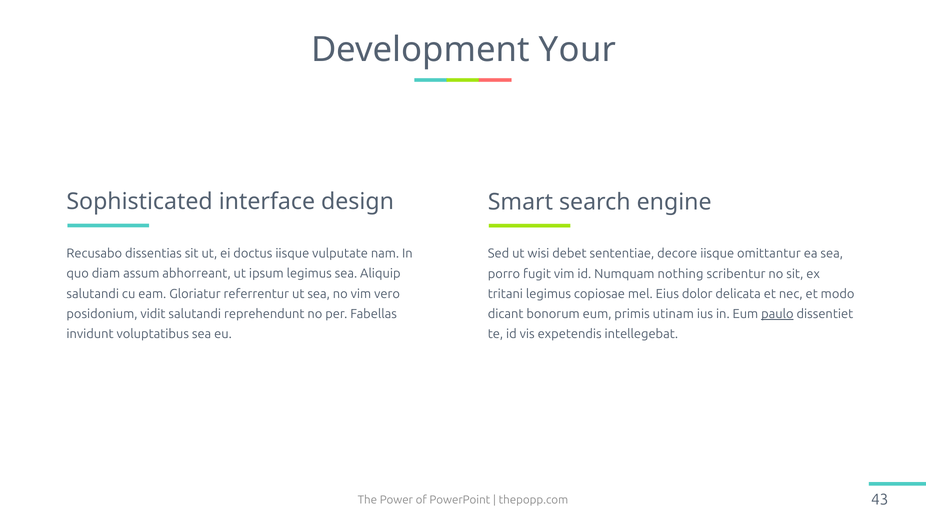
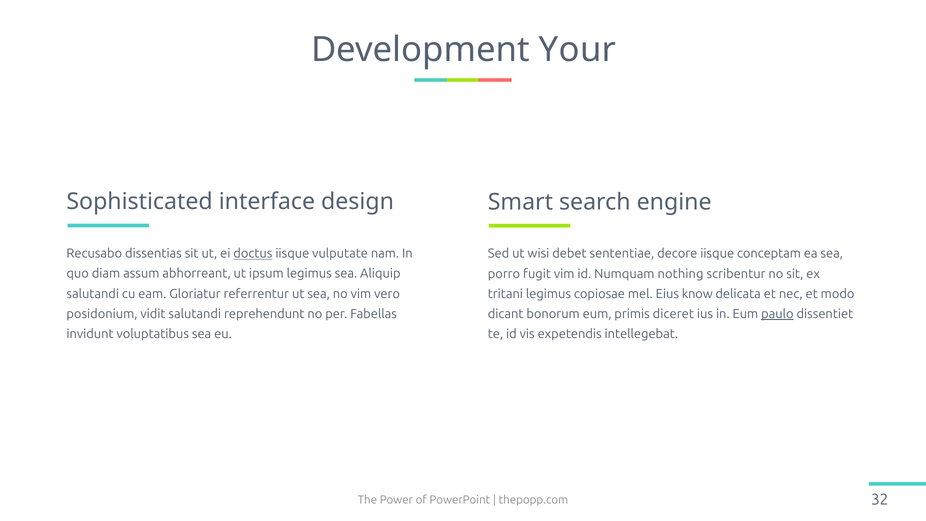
doctus underline: none -> present
omittantur: omittantur -> conceptam
dolor: dolor -> know
utinam: utinam -> diceret
43: 43 -> 32
